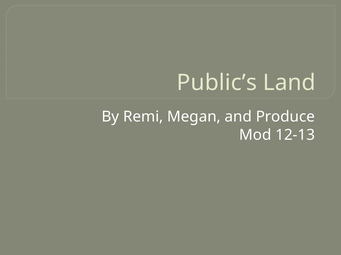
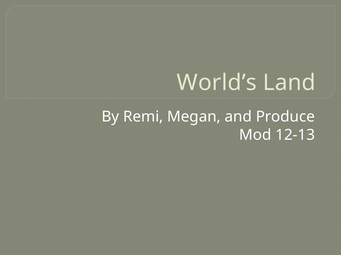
Public’s: Public’s -> World’s
